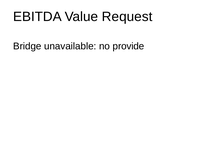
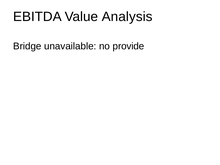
Request: Request -> Analysis
